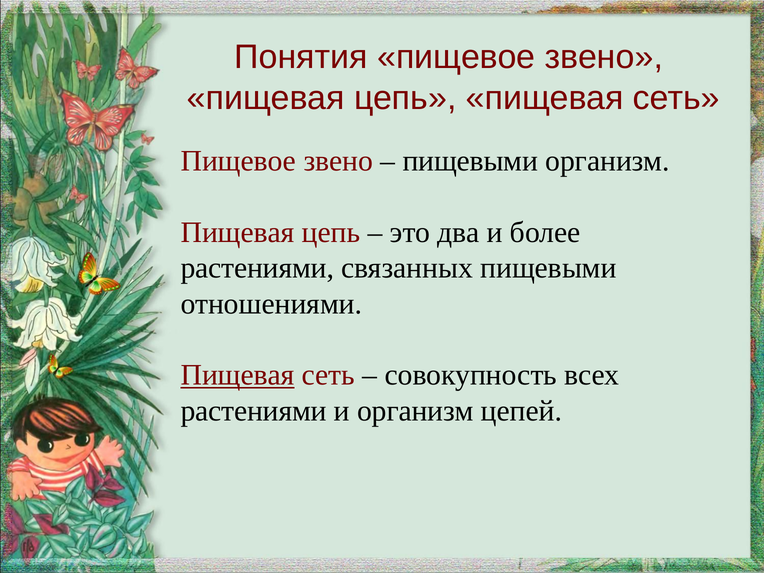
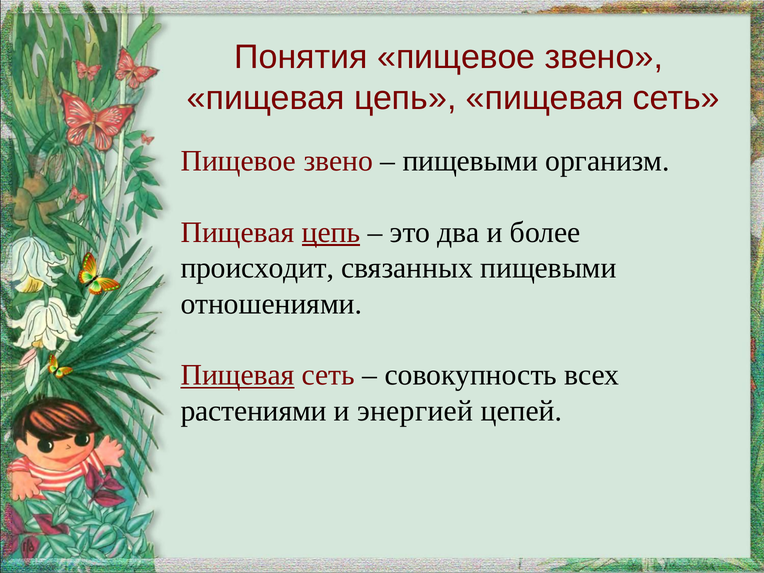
цепь at (331, 232) underline: none -> present
растениями at (257, 268): растениями -> происходит
и организм: организм -> энергией
